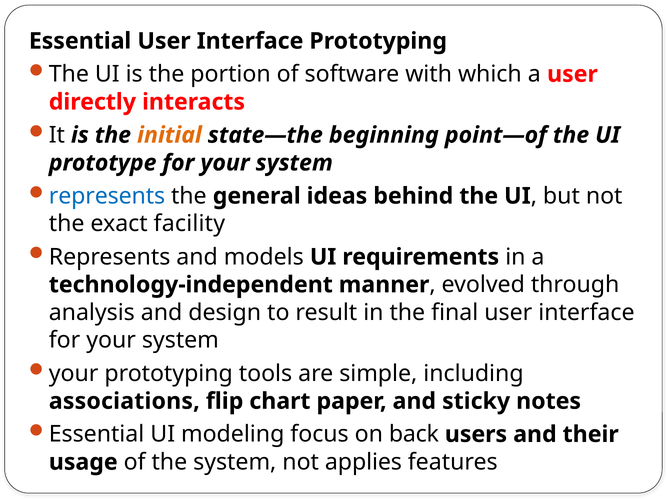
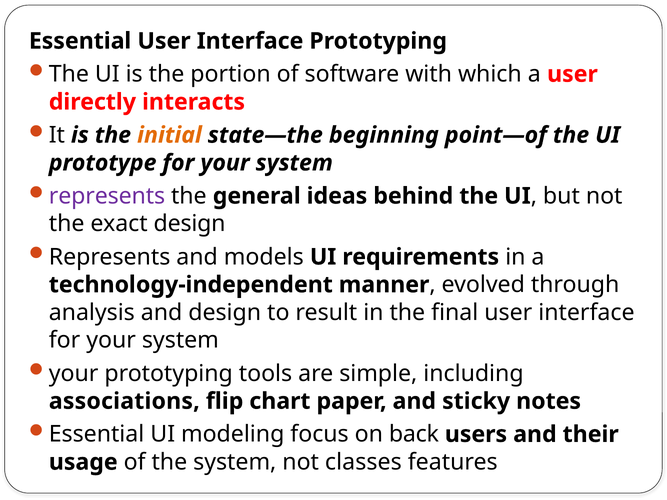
represents at (107, 196) colour: blue -> purple
exact facility: facility -> design
applies: applies -> classes
